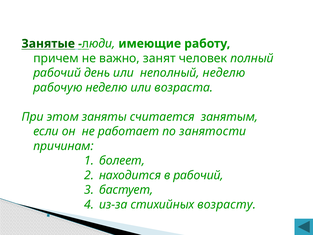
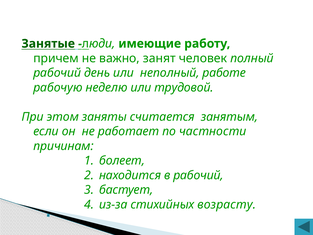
неполный неделю: неделю -> работе
возраста: возраста -> трудовой
занятости: занятости -> частности
